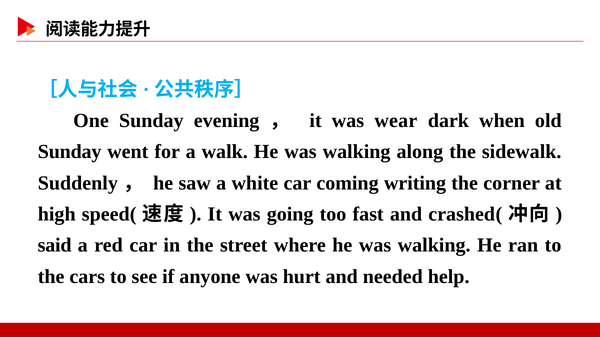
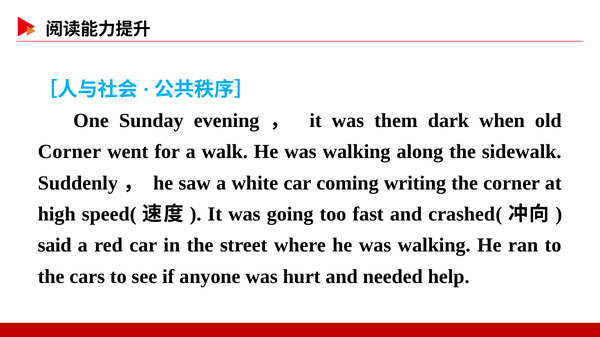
wear: wear -> them
Sunday at (70, 152): Sunday -> Corner
